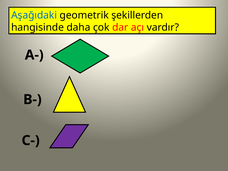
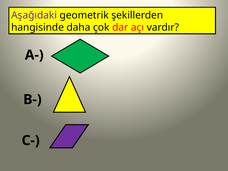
Aşağıdaki colour: blue -> purple
